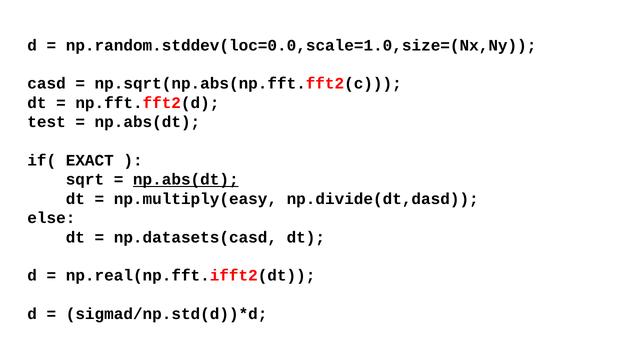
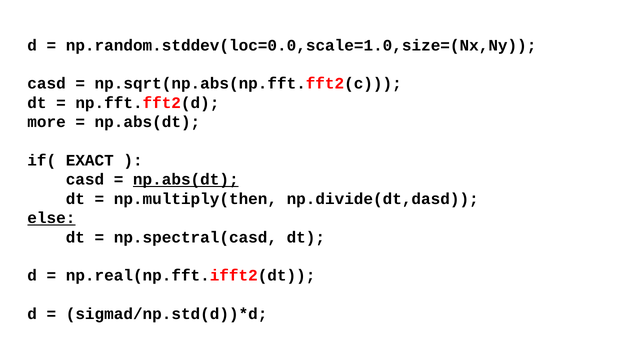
test: test -> more
sqrt at (85, 180): sqrt -> casd
np.multiply(easy: np.multiply(easy -> np.multiply(then
else underline: none -> present
np.datasets(casd: np.datasets(casd -> np.spectral(casd
